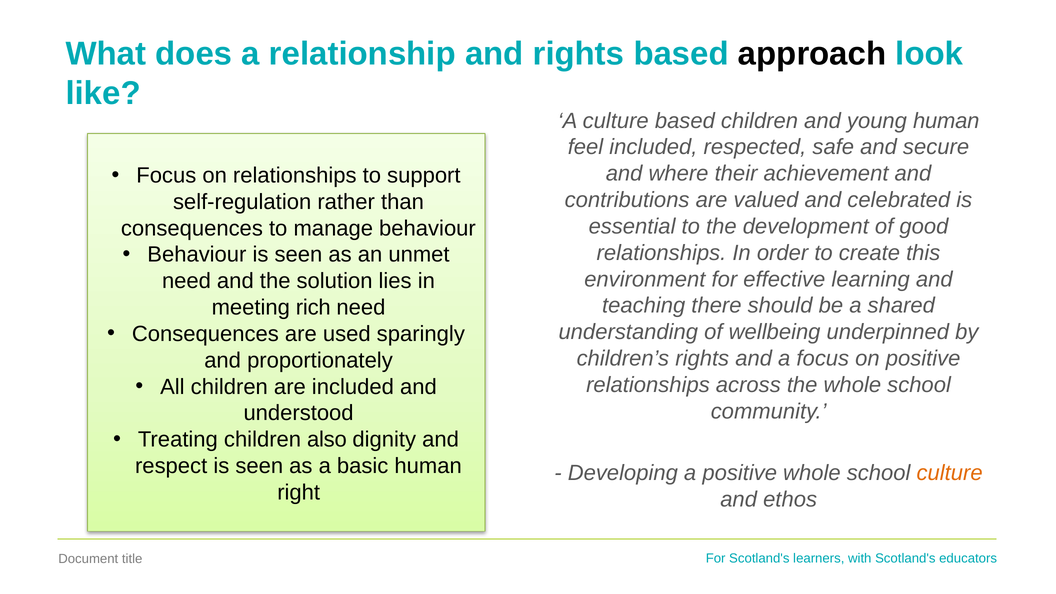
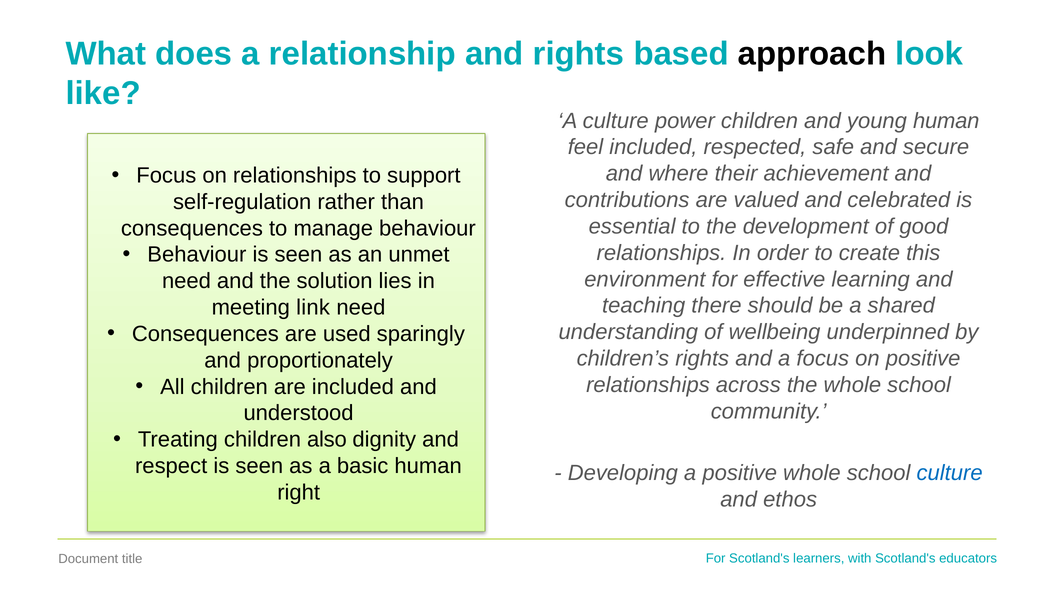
culture based: based -> power
rich: rich -> link
culture at (950, 473) colour: orange -> blue
